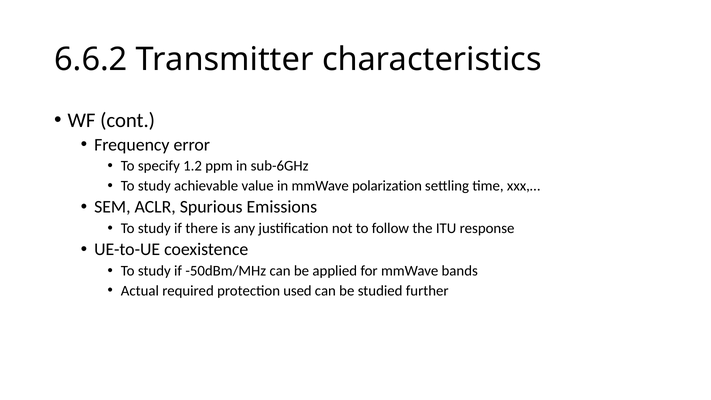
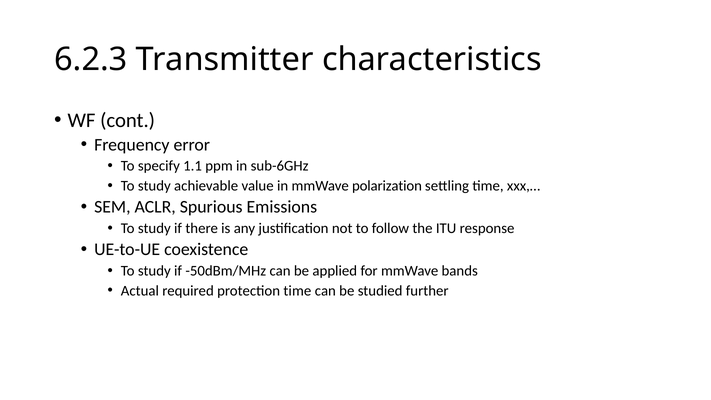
6.6.2: 6.6.2 -> 6.2.3
1.2: 1.2 -> 1.1
protection used: used -> time
